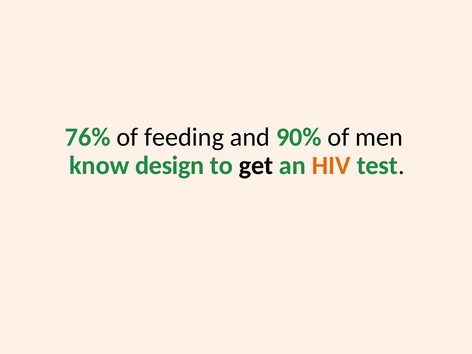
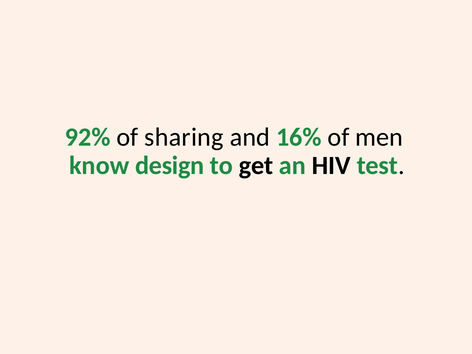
76%: 76% -> 92%
feeding: feeding -> sharing
90%: 90% -> 16%
HIV colour: orange -> black
